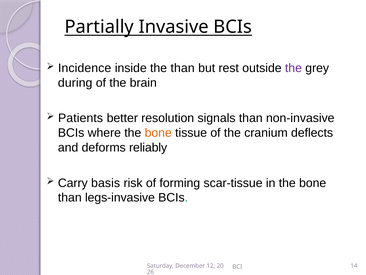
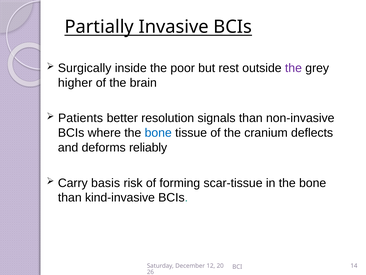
Incidence: Incidence -> Surgically
the than: than -> poor
during: during -> higher
bone at (158, 133) colour: orange -> blue
legs-invasive: legs-invasive -> kind-invasive
